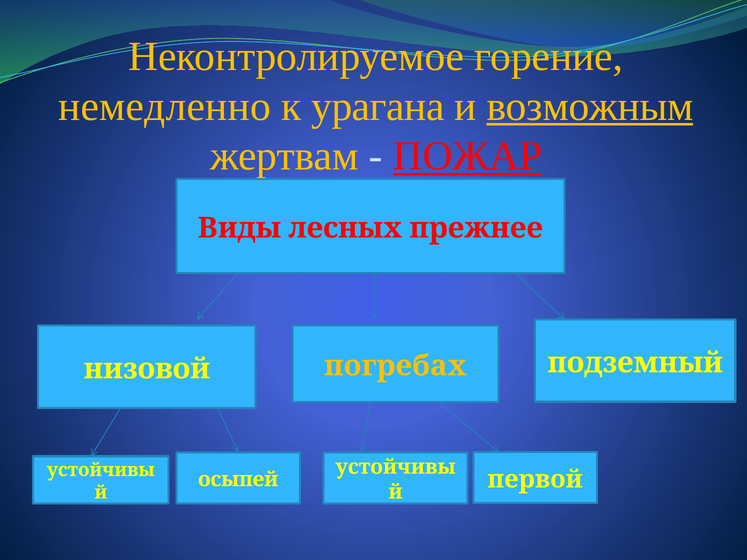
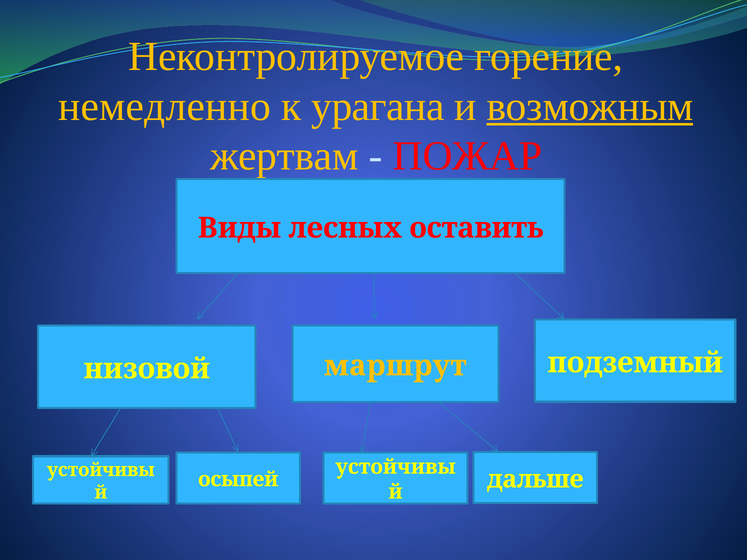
ПОЖАР underline: present -> none
прежнее: прежнее -> оставить
погребах: погребах -> маршрут
первой: первой -> дальше
